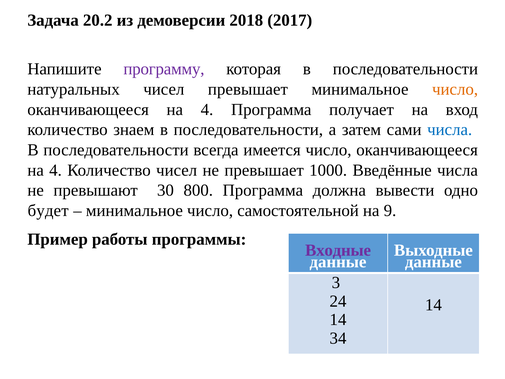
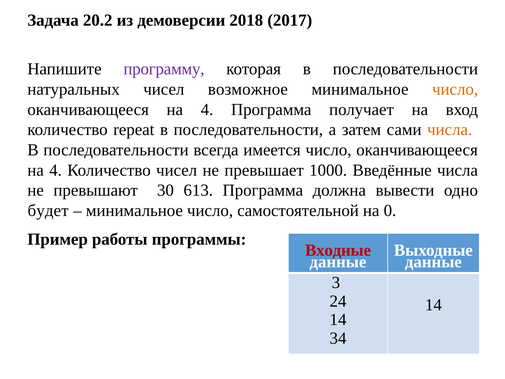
чисел превышает: превышает -> возможное
знаем: знаем -> repeat
числа at (450, 130) colour: blue -> orange
800: 800 -> 613
9: 9 -> 0
Входные colour: purple -> red
